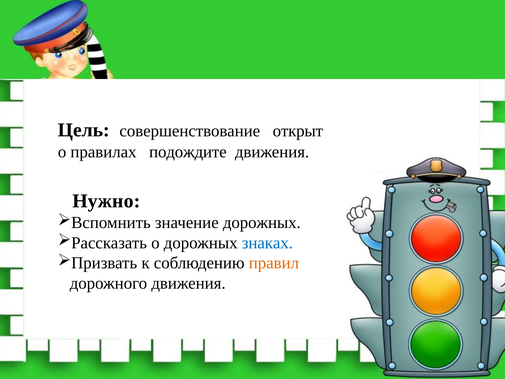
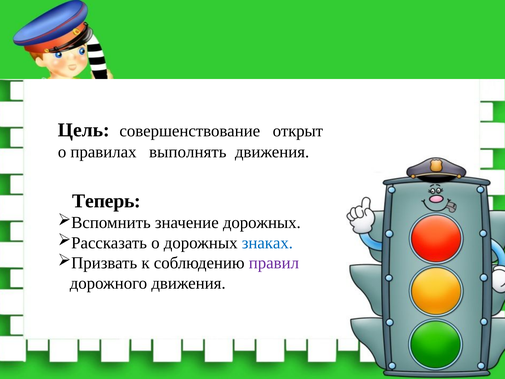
подождите: подождите -> выполнять
Нужно: Нужно -> Теперь
правил colour: orange -> purple
